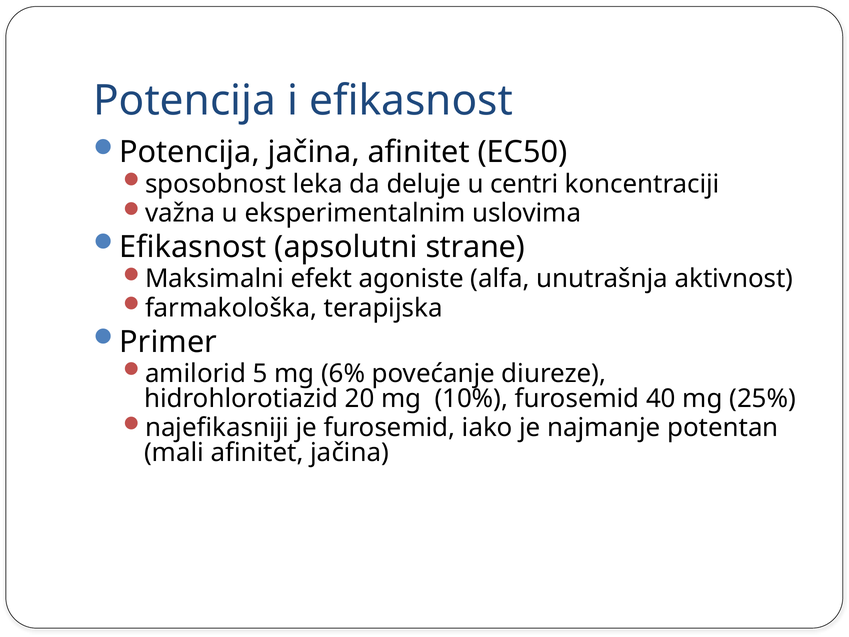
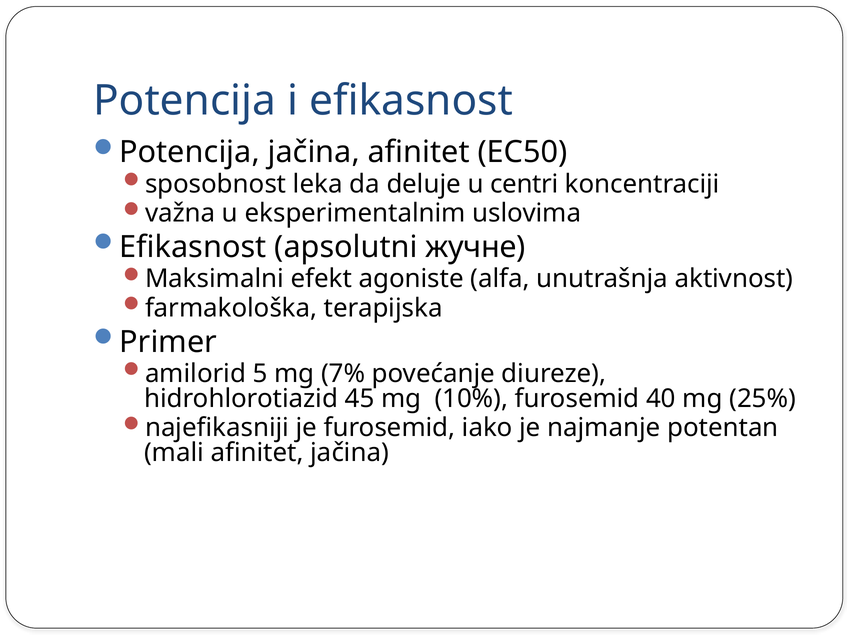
strane: strane -> жучне
6%: 6% -> 7%
20: 20 -> 45
